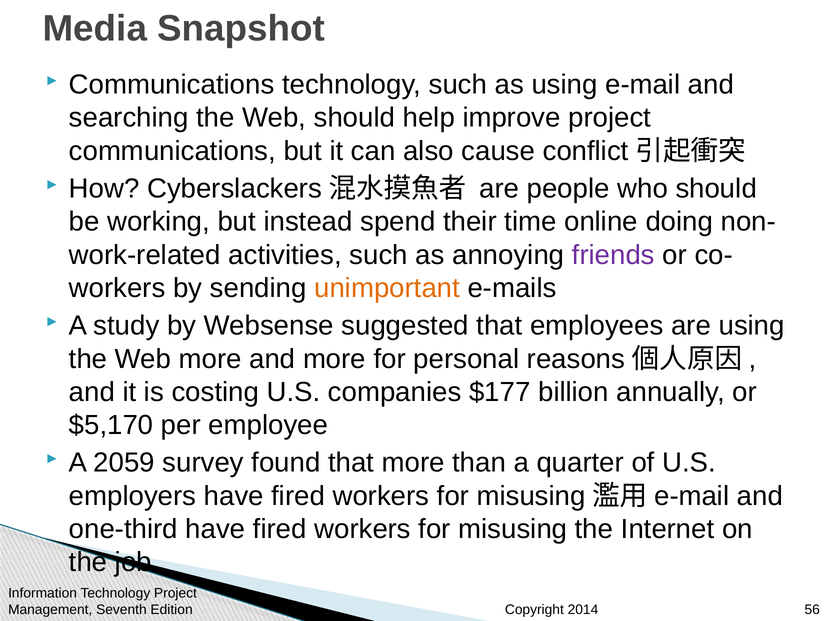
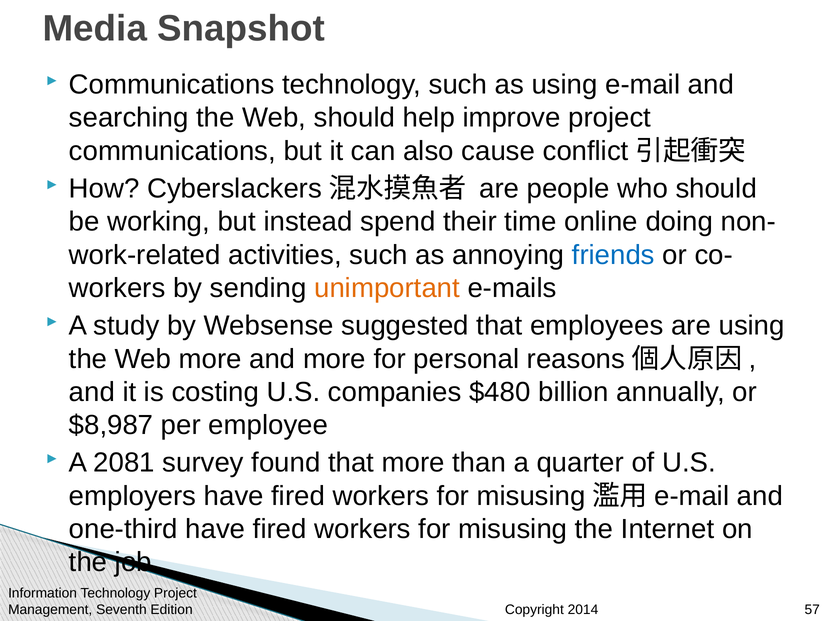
friends colour: purple -> blue
$177: $177 -> $480
$5,170: $5,170 -> $8,987
2059: 2059 -> 2081
56: 56 -> 57
